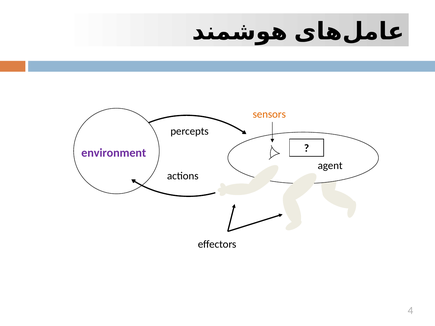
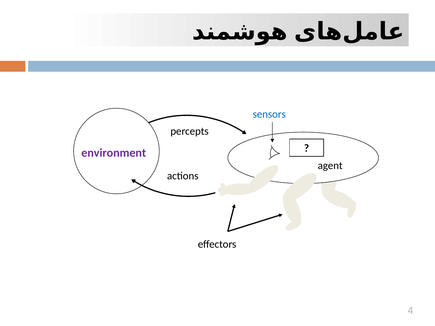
sensors colour: orange -> blue
